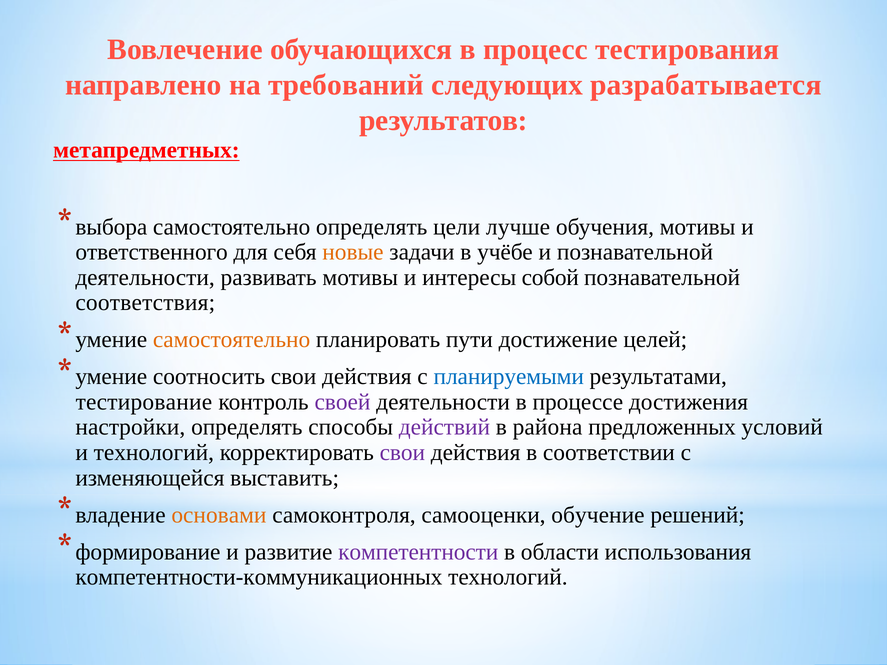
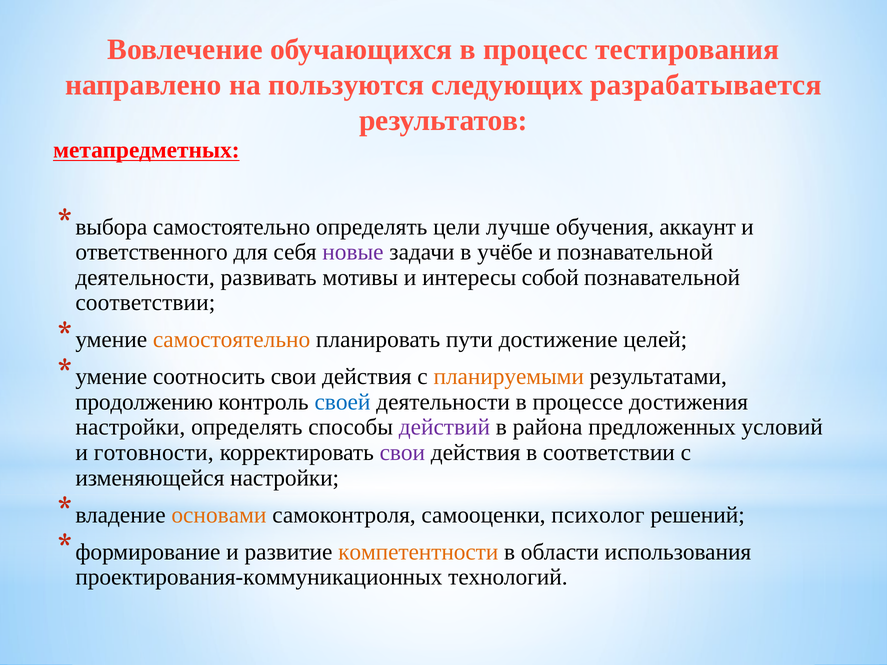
требований: требований -> пользуются
обучения мотивы: мотивы -> аккаунт
новые colour: orange -> purple
соответствия at (145, 303): соответствия -> соответствии
планируемыми colour: blue -> orange
тестирование: тестирование -> продолжению
своей colour: purple -> blue
и технологий: технологий -> готовности
изменяющейся выставить: выставить -> настройки
обучение: обучение -> психолог
компетентности colour: purple -> orange
компетентности-коммуникационных: компетентности-коммуникационных -> проектирования-коммуникационных
